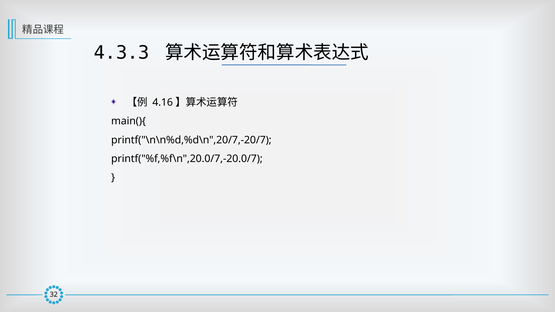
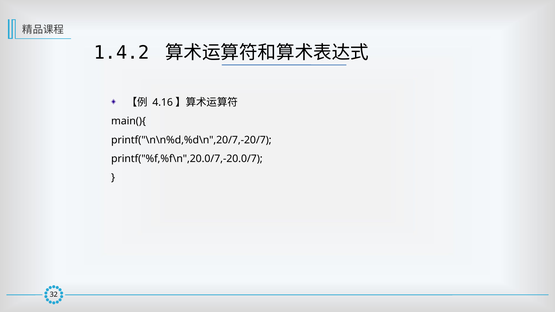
4.3.3: 4.3.3 -> 1.4.2
